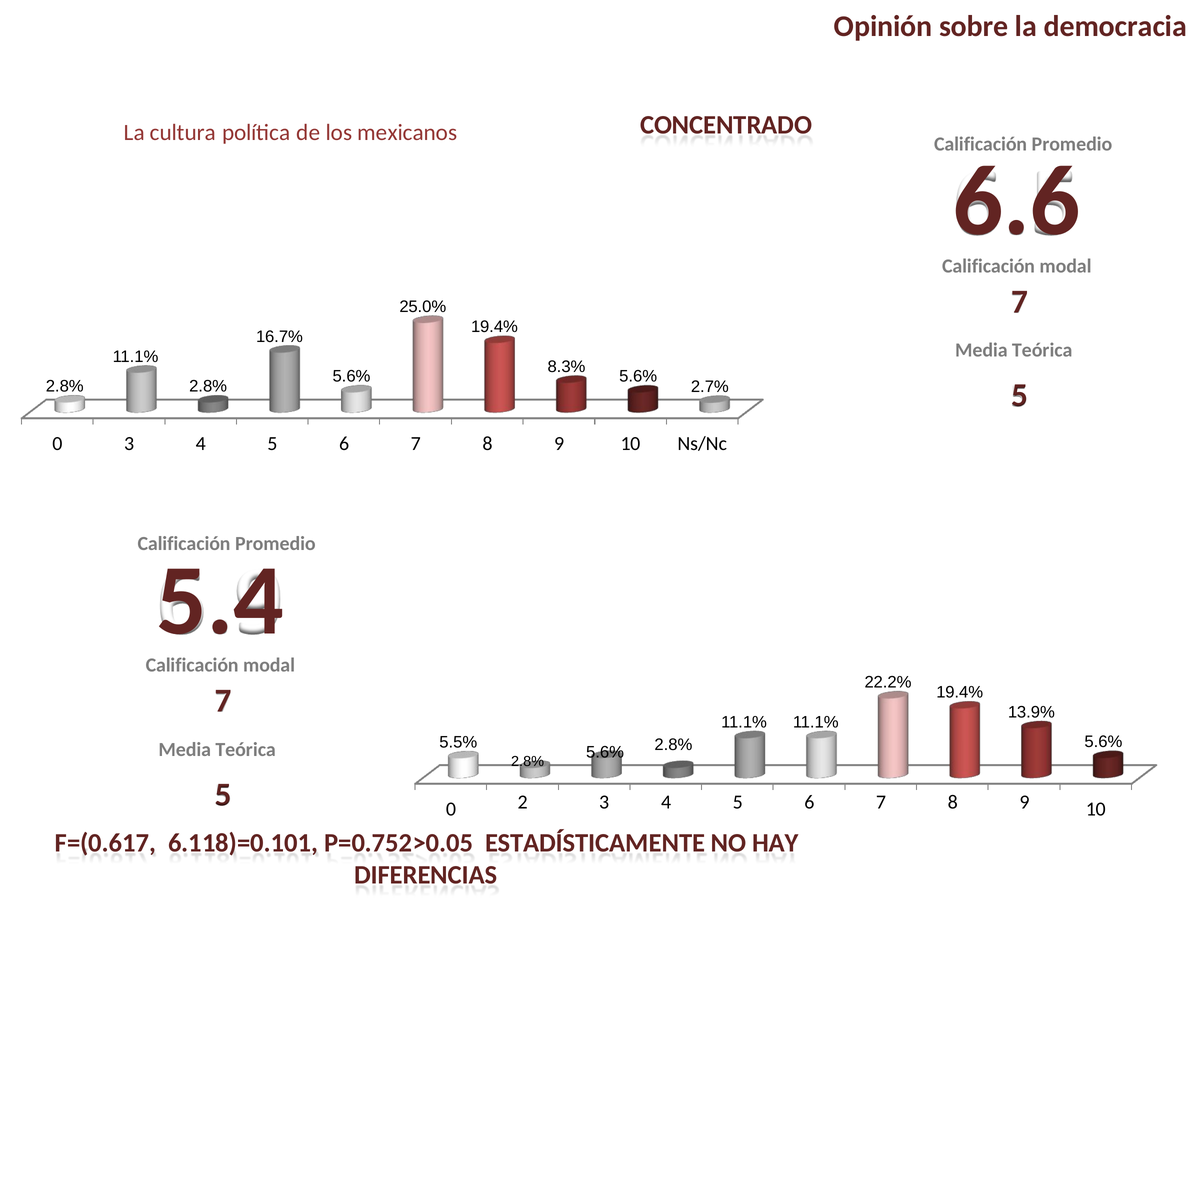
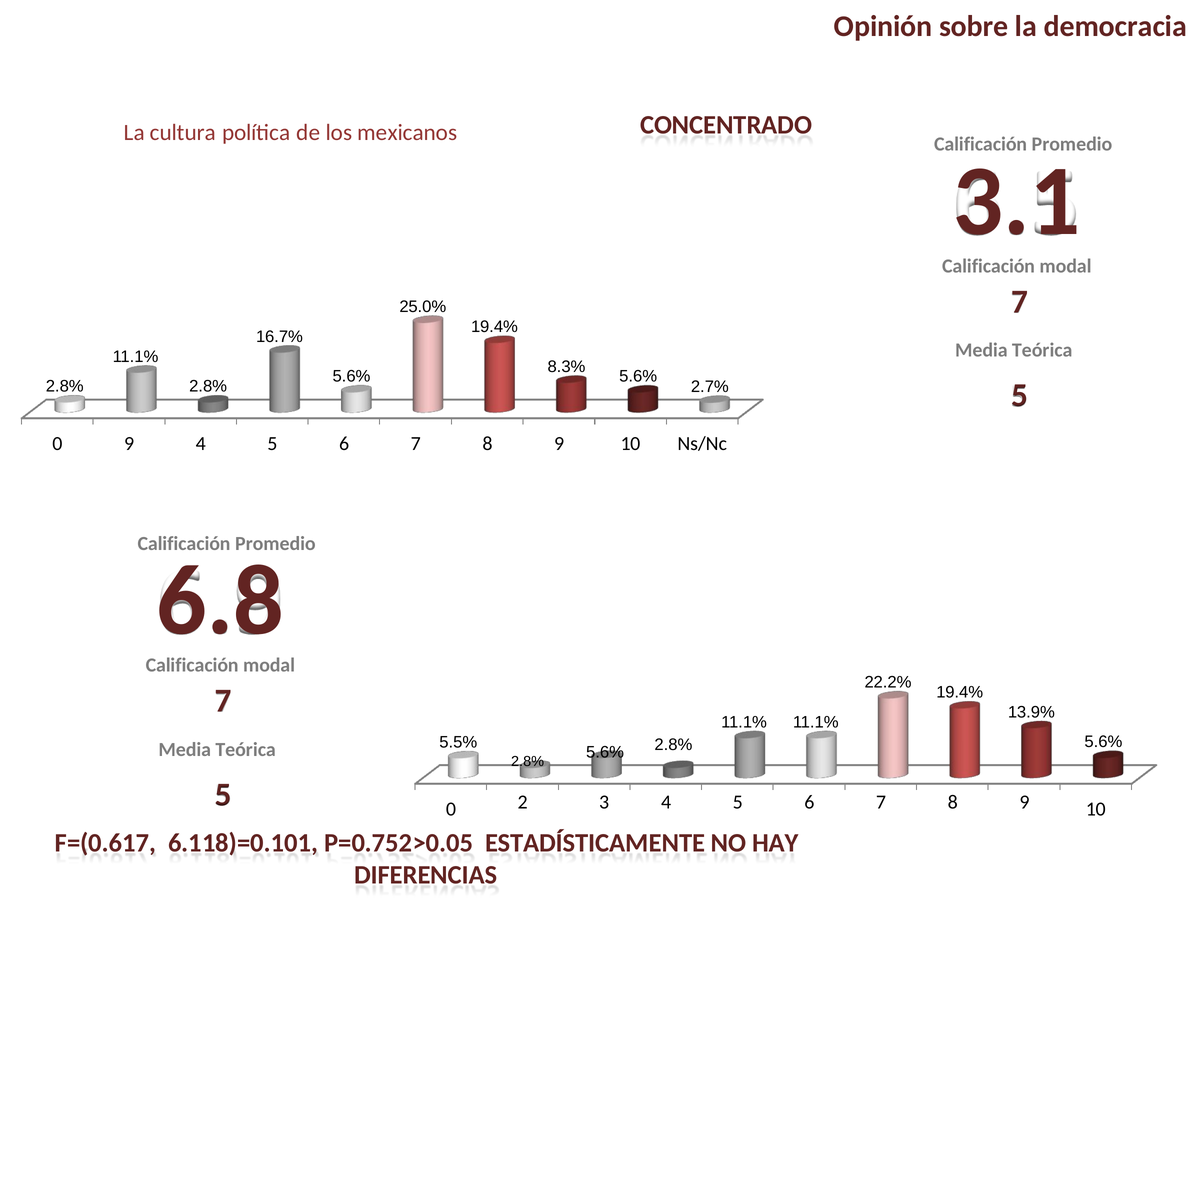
6.6: 6.6 -> 3.1
0 3: 3 -> 9
5.4: 5.4 -> 6.8
